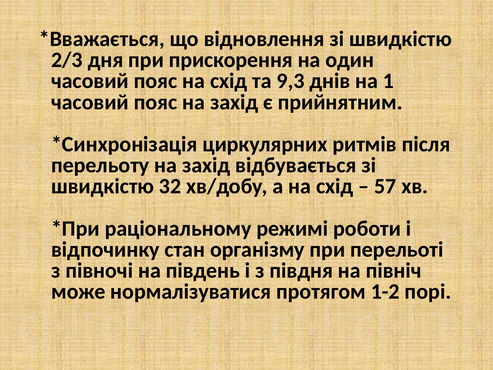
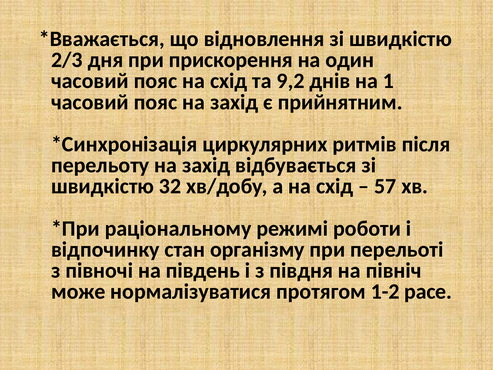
9,3: 9,3 -> 9,2
порі: порі -> расе
